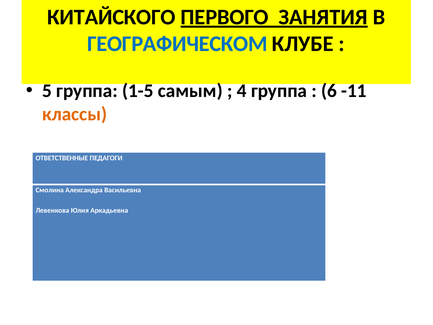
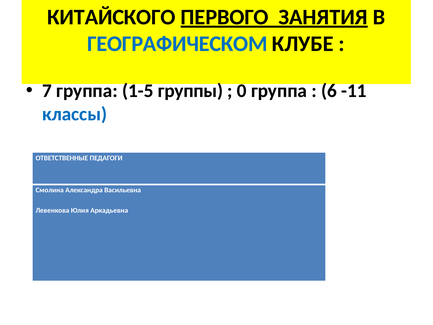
5: 5 -> 7
самым: самым -> группы
4: 4 -> 0
классы colour: orange -> blue
